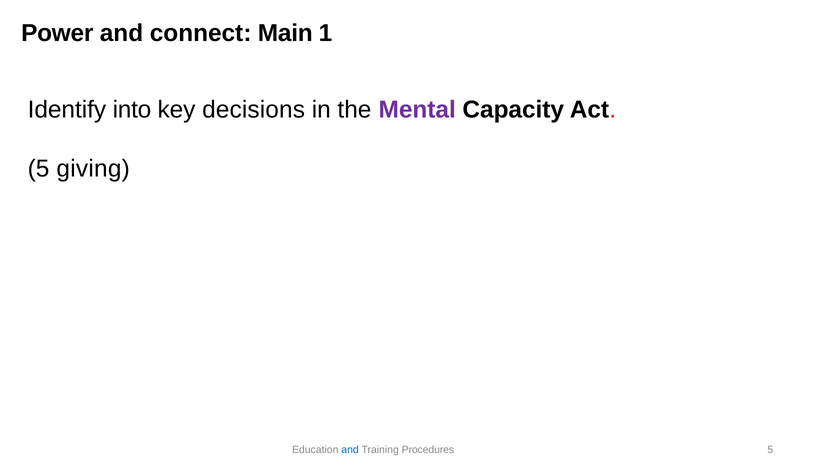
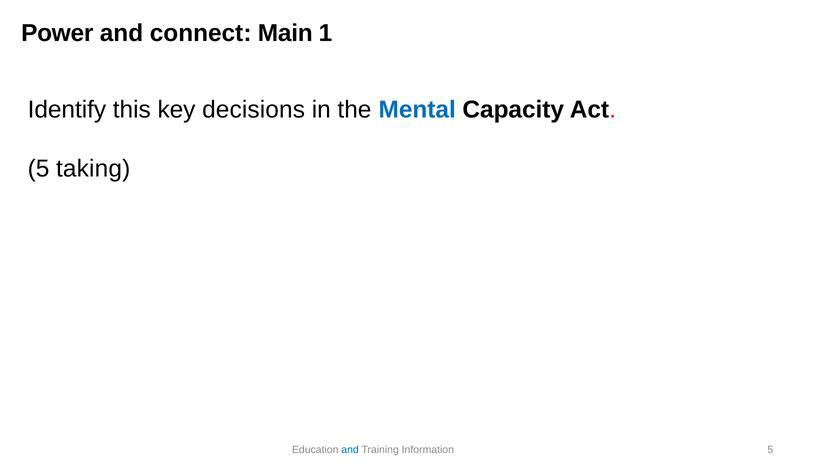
into: into -> this
Mental colour: purple -> blue
giving: giving -> taking
Procedures: Procedures -> Information
